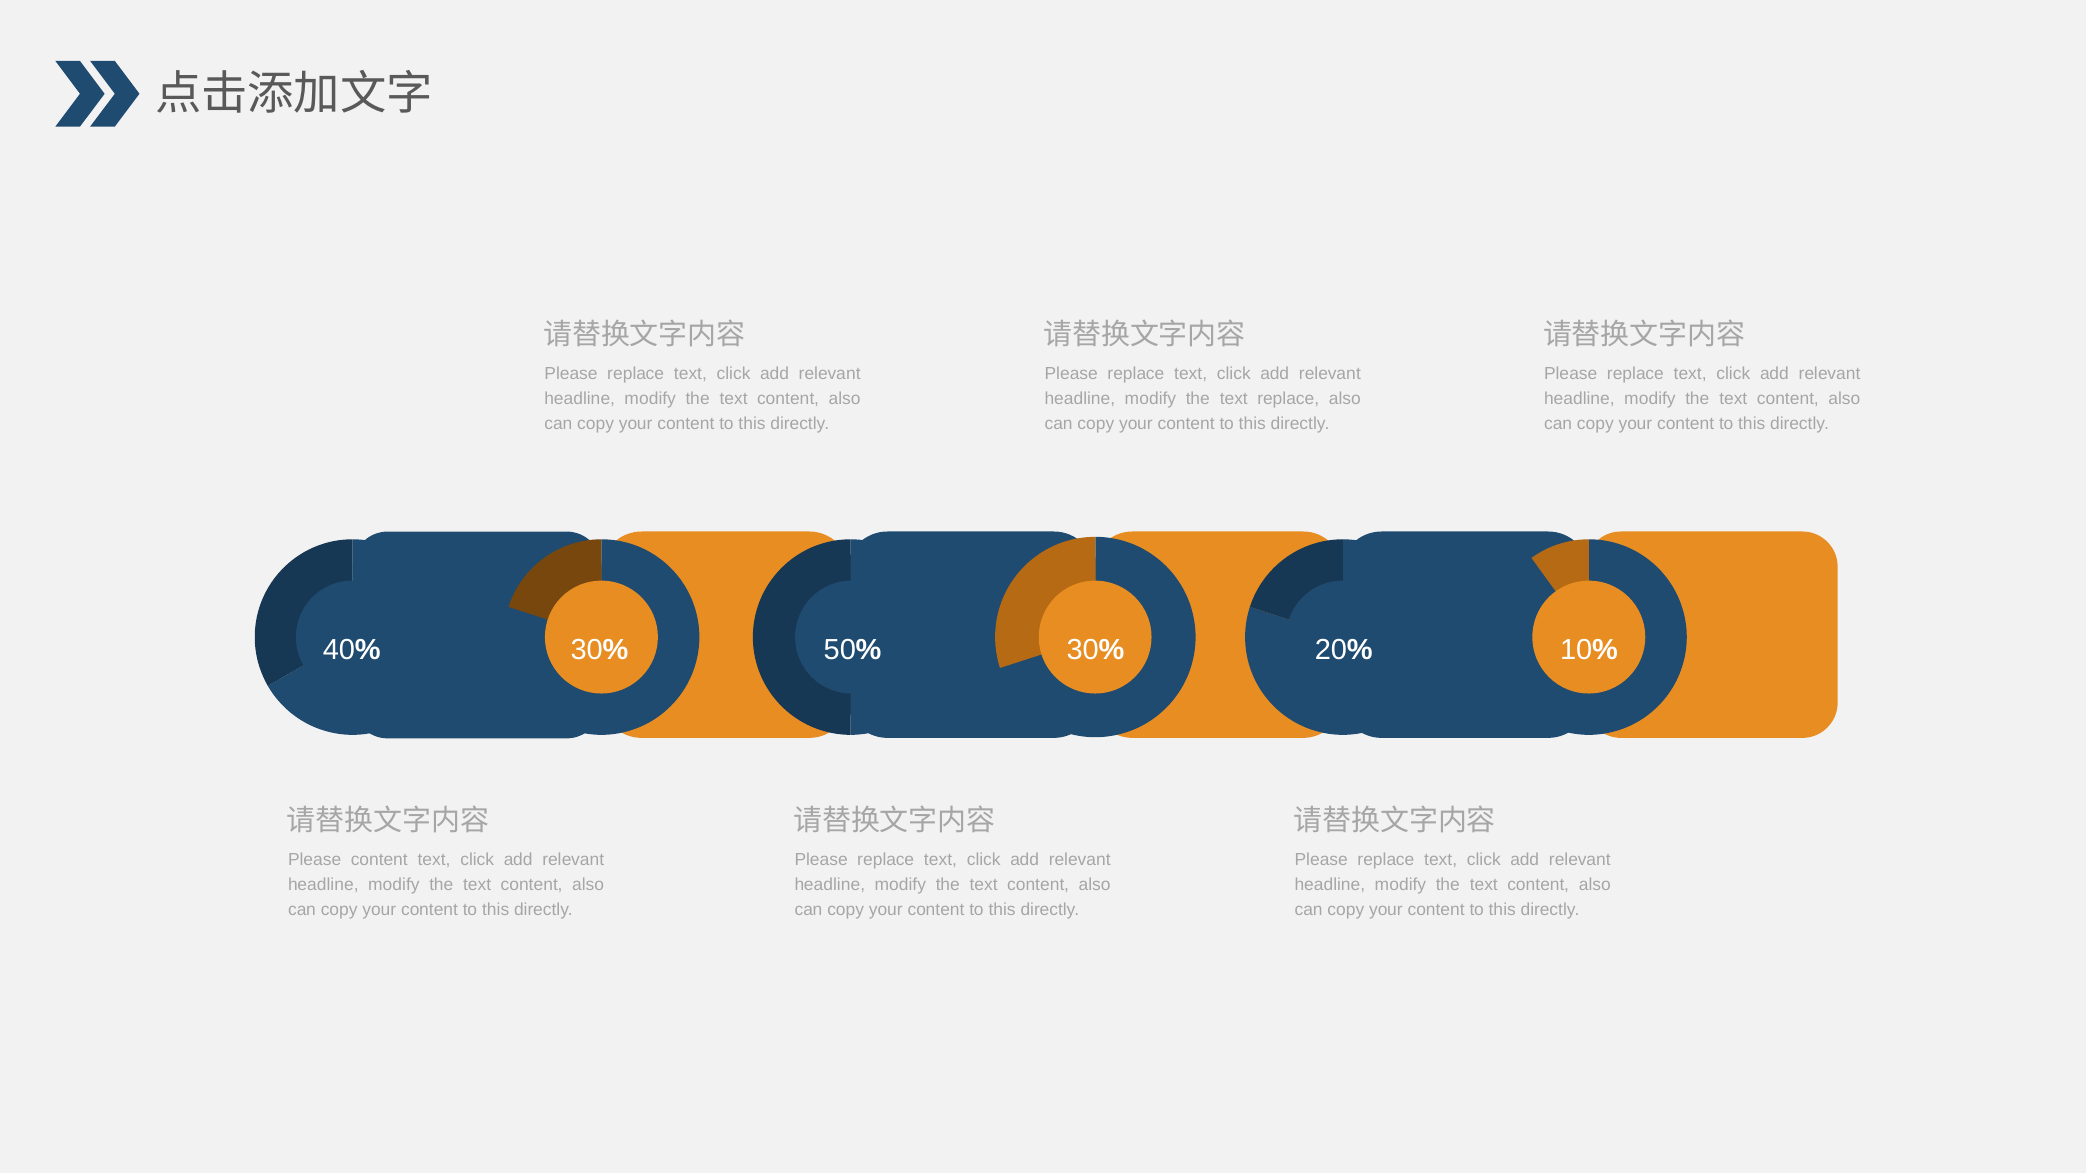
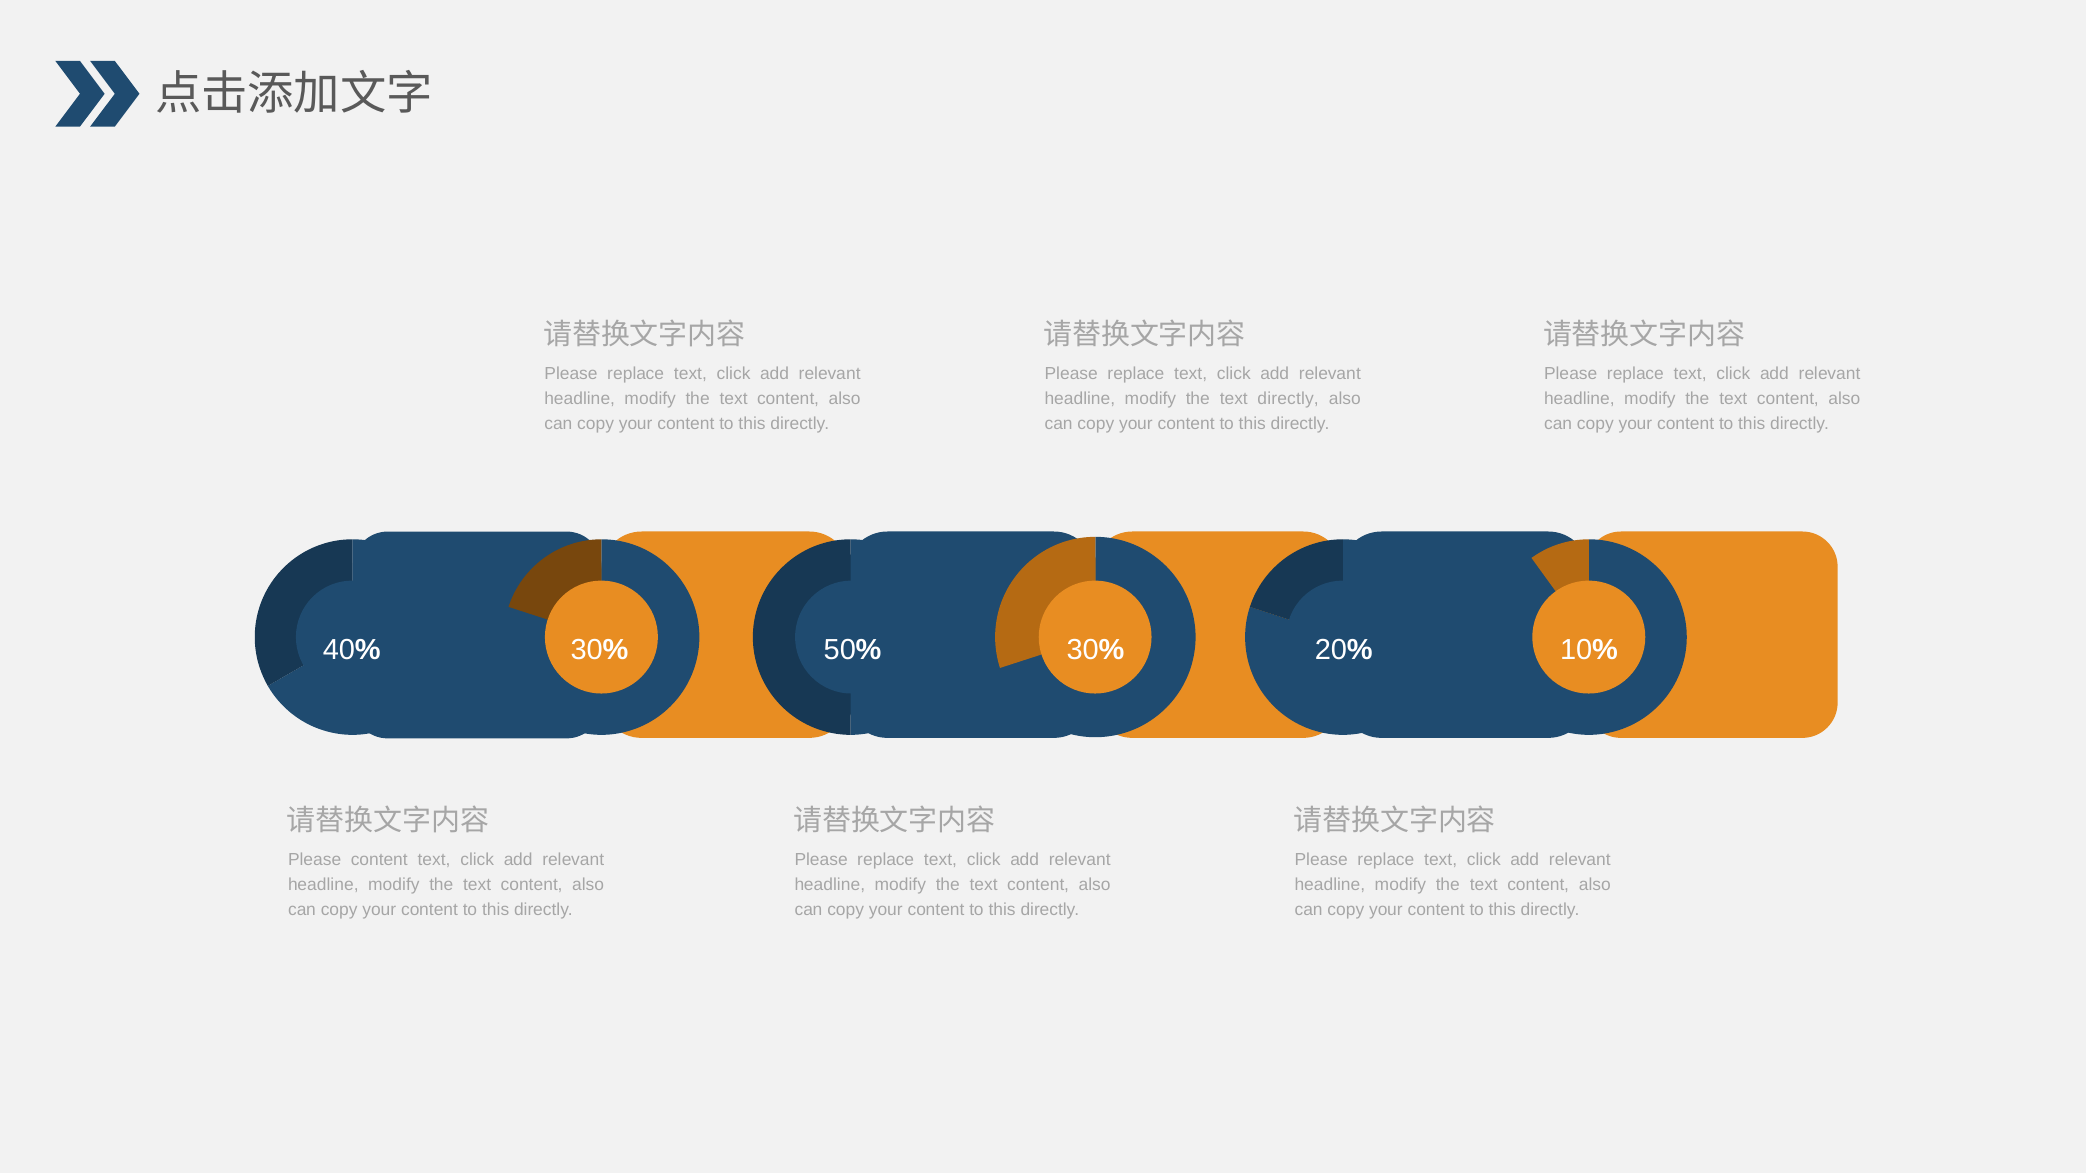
text replace: replace -> directly
